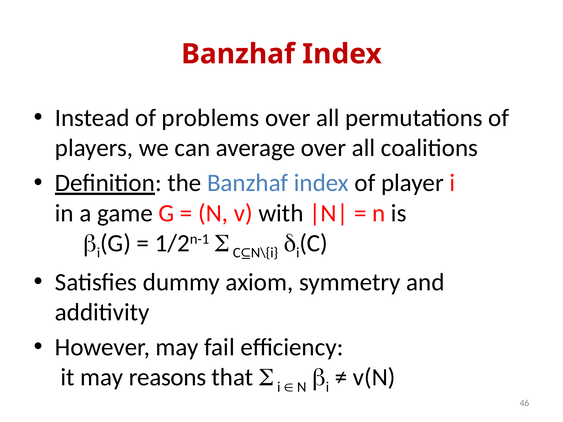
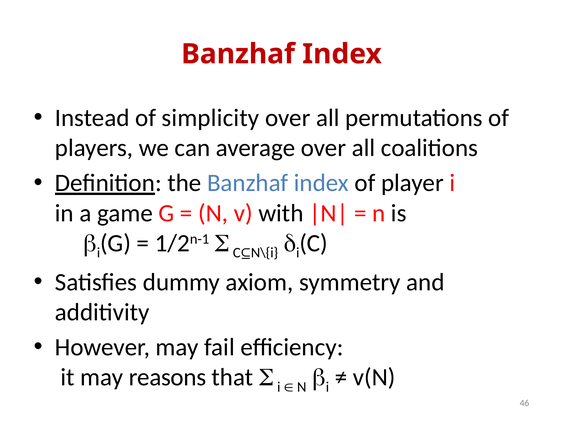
problems: problems -> simplicity
